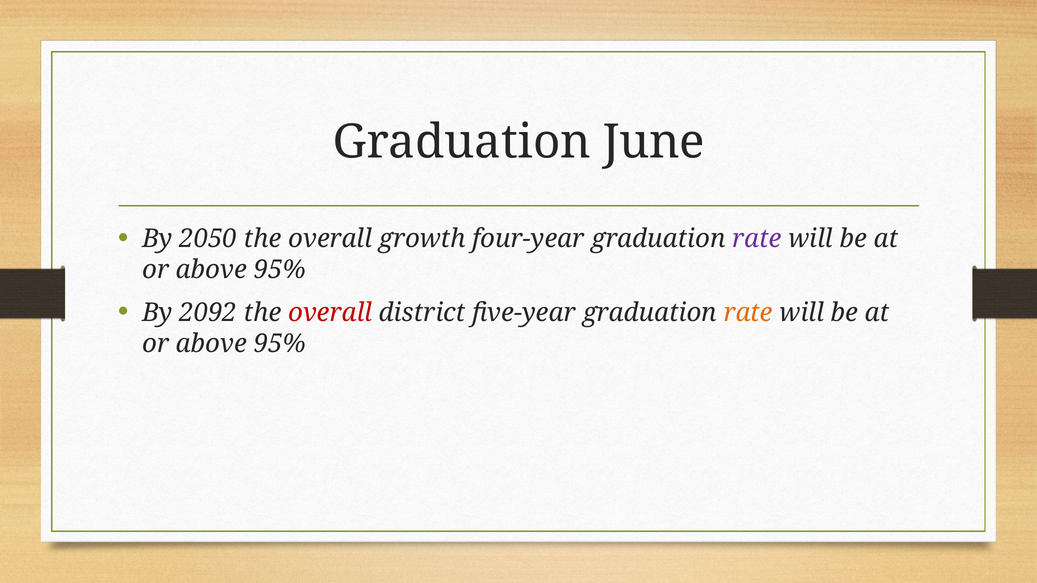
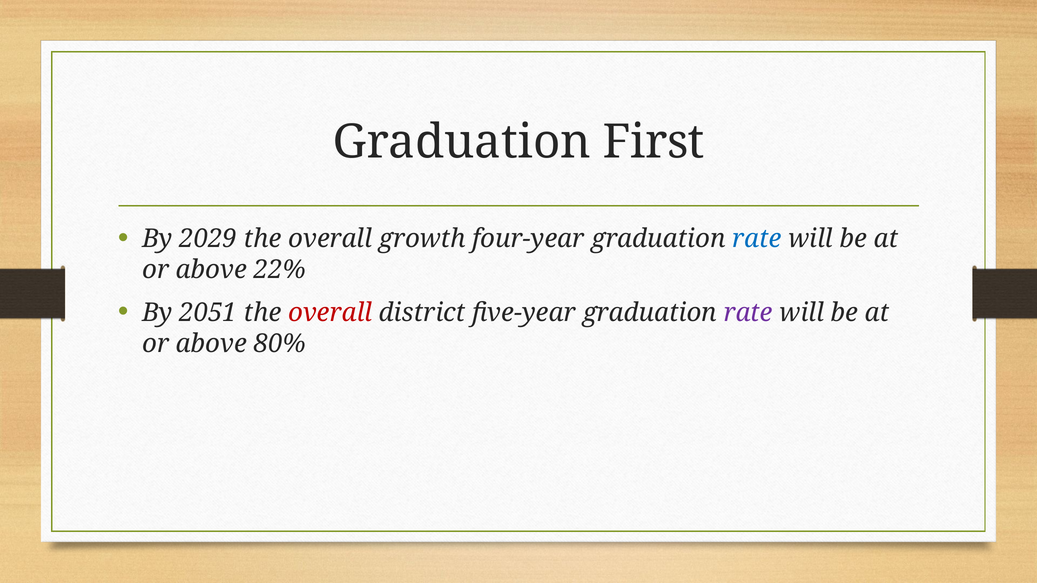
June: June -> First
2050: 2050 -> 2029
rate at (757, 239) colour: purple -> blue
95% at (280, 270): 95% -> 22%
2092: 2092 -> 2051
rate at (748, 313) colour: orange -> purple
95% at (280, 344): 95% -> 80%
